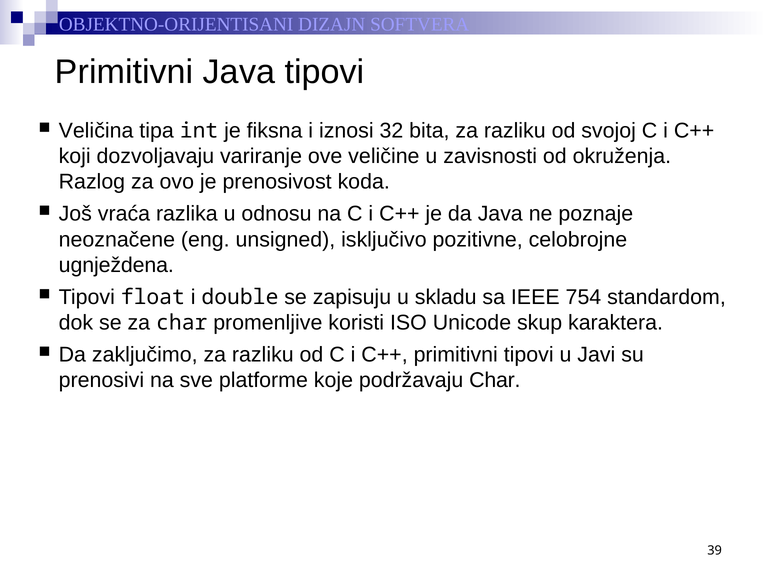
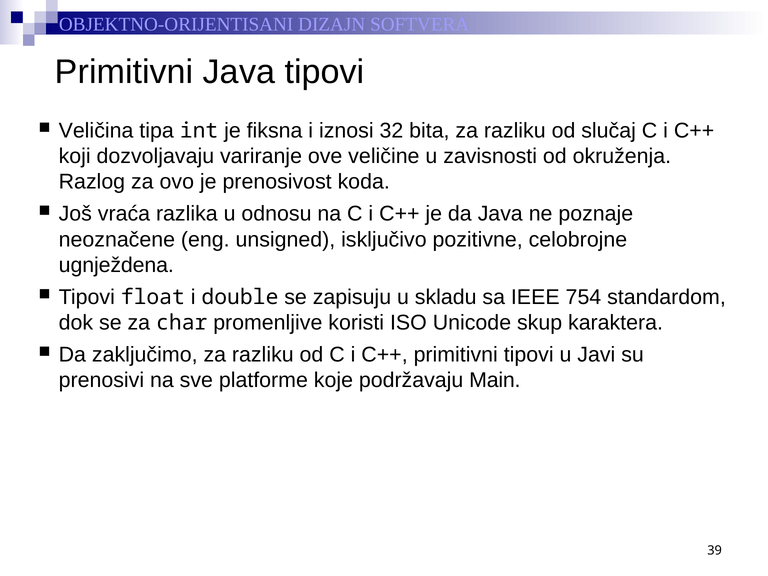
svojoj: svojoj -> slučaj
podržavaju Char: Char -> Main
